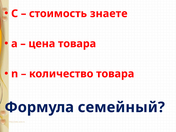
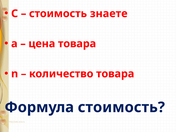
Формула семейный: семейный -> стоимость
